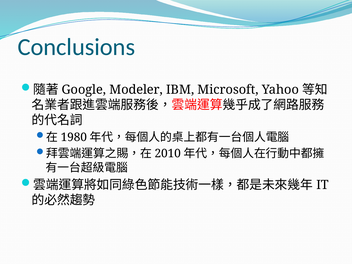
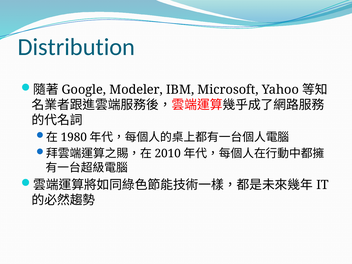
Conclusions: Conclusions -> Distribution
